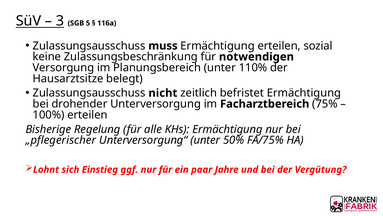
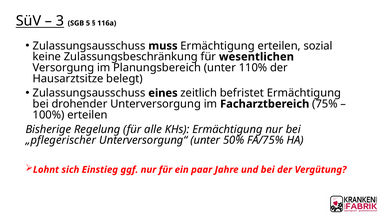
notwendigen: notwendigen -> wesentlichen
nicht: nicht -> eines
